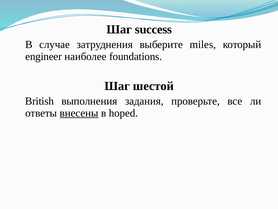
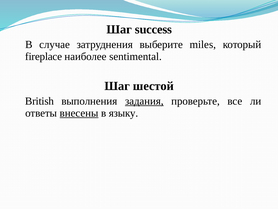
engineer: engineer -> fireplace
foundations: foundations -> sentimental
задания underline: none -> present
hoped: hoped -> языку
